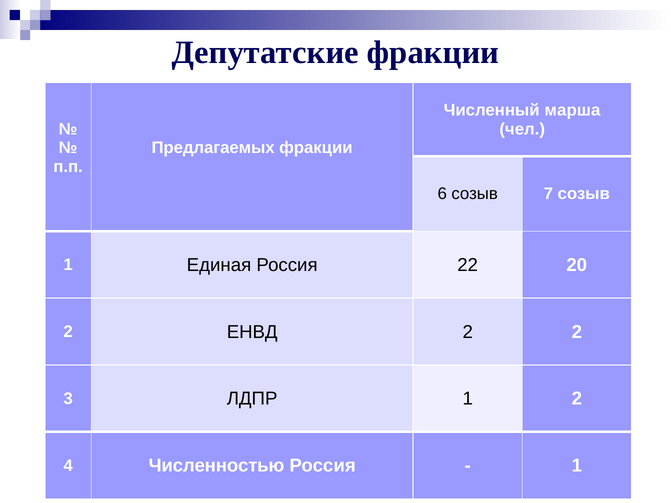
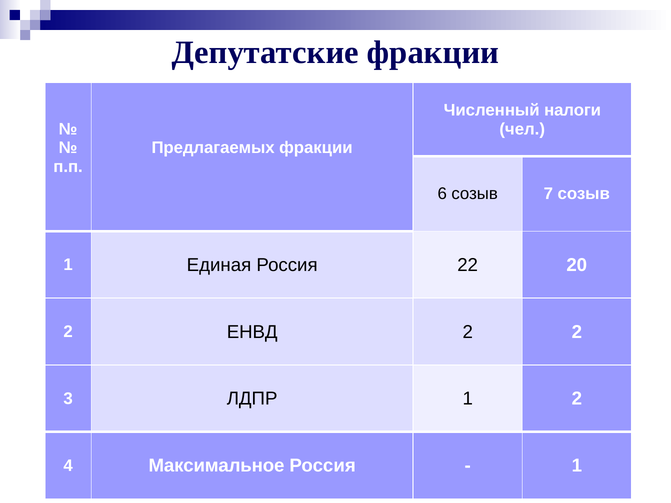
марша: марша -> налоги
Численностью: Численностью -> Максимальное
